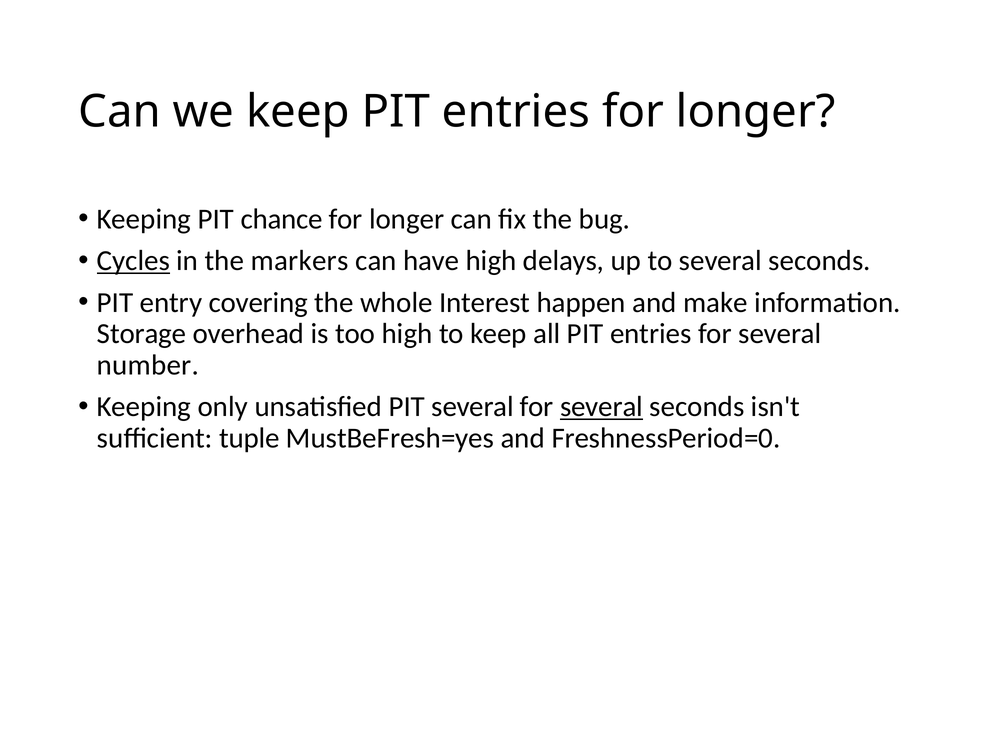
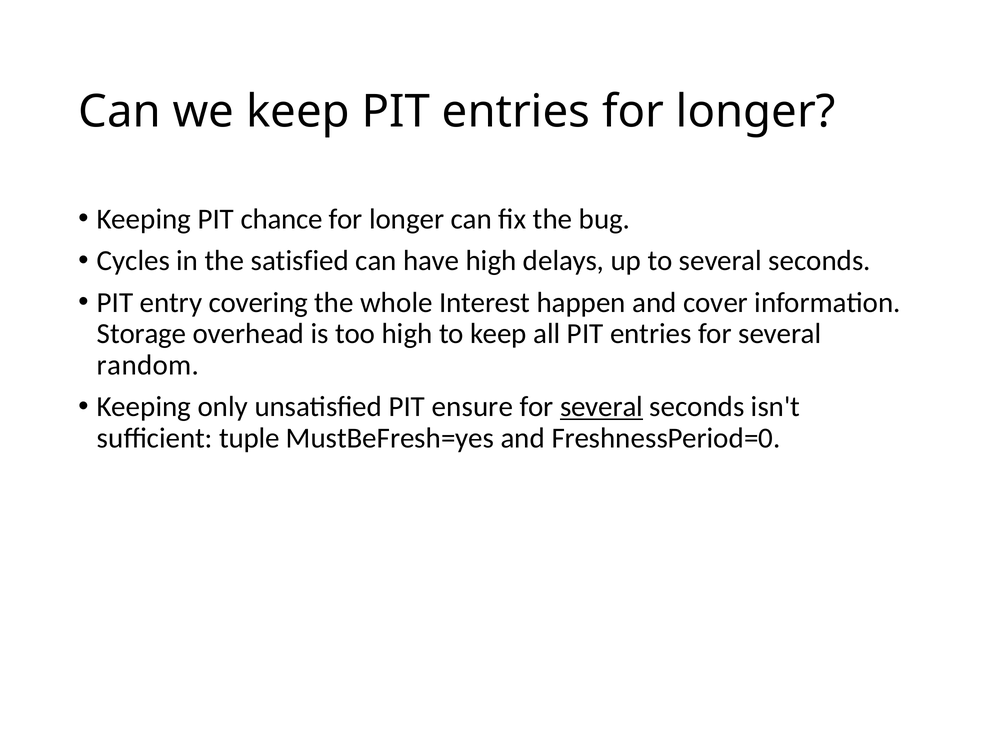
Cycles underline: present -> none
markers: markers -> satisfied
make: make -> cover
number: number -> random
PIT several: several -> ensure
